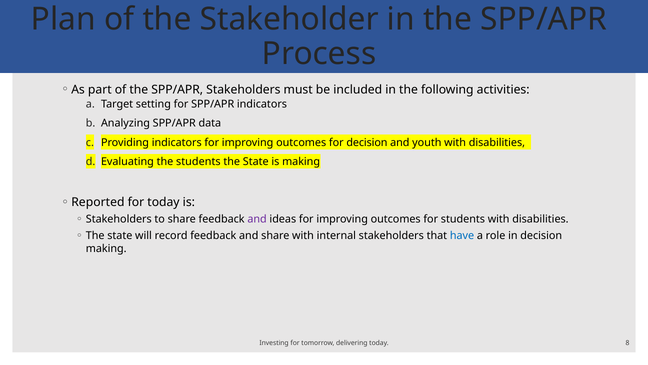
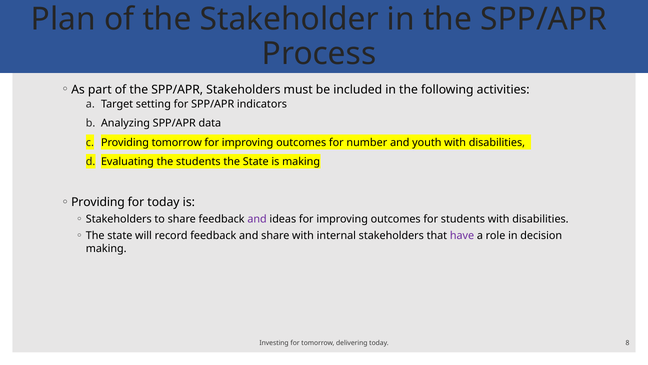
Providing indicators: indicators -> tomorrow
for decision: decision -> number
Reported at (98, 202): Reported -> Providing
have colour: blue -> purple
